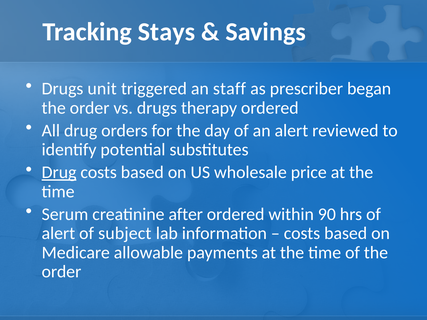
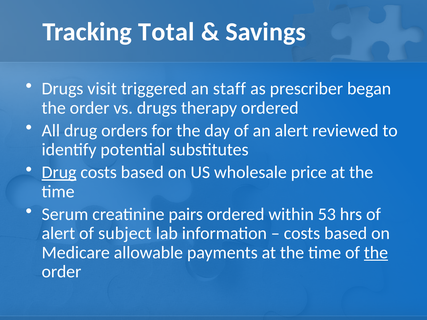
Stays: Stays -> Total
unit: unit -> visit
after: after -> pairs
90: 90 -> 53
the at (376, 253) underline: none -> present
